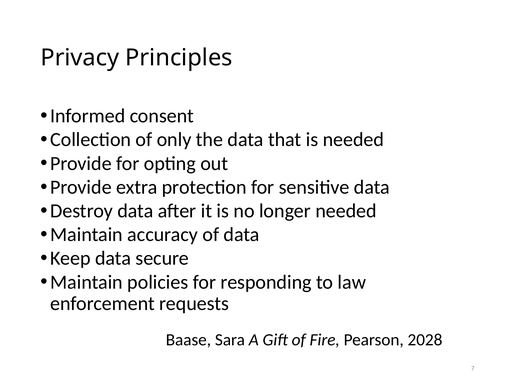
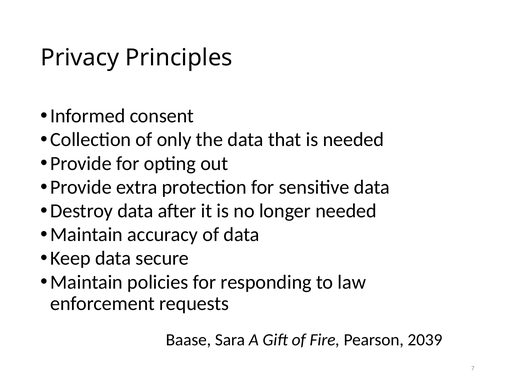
2028: 2028 -> 2039
